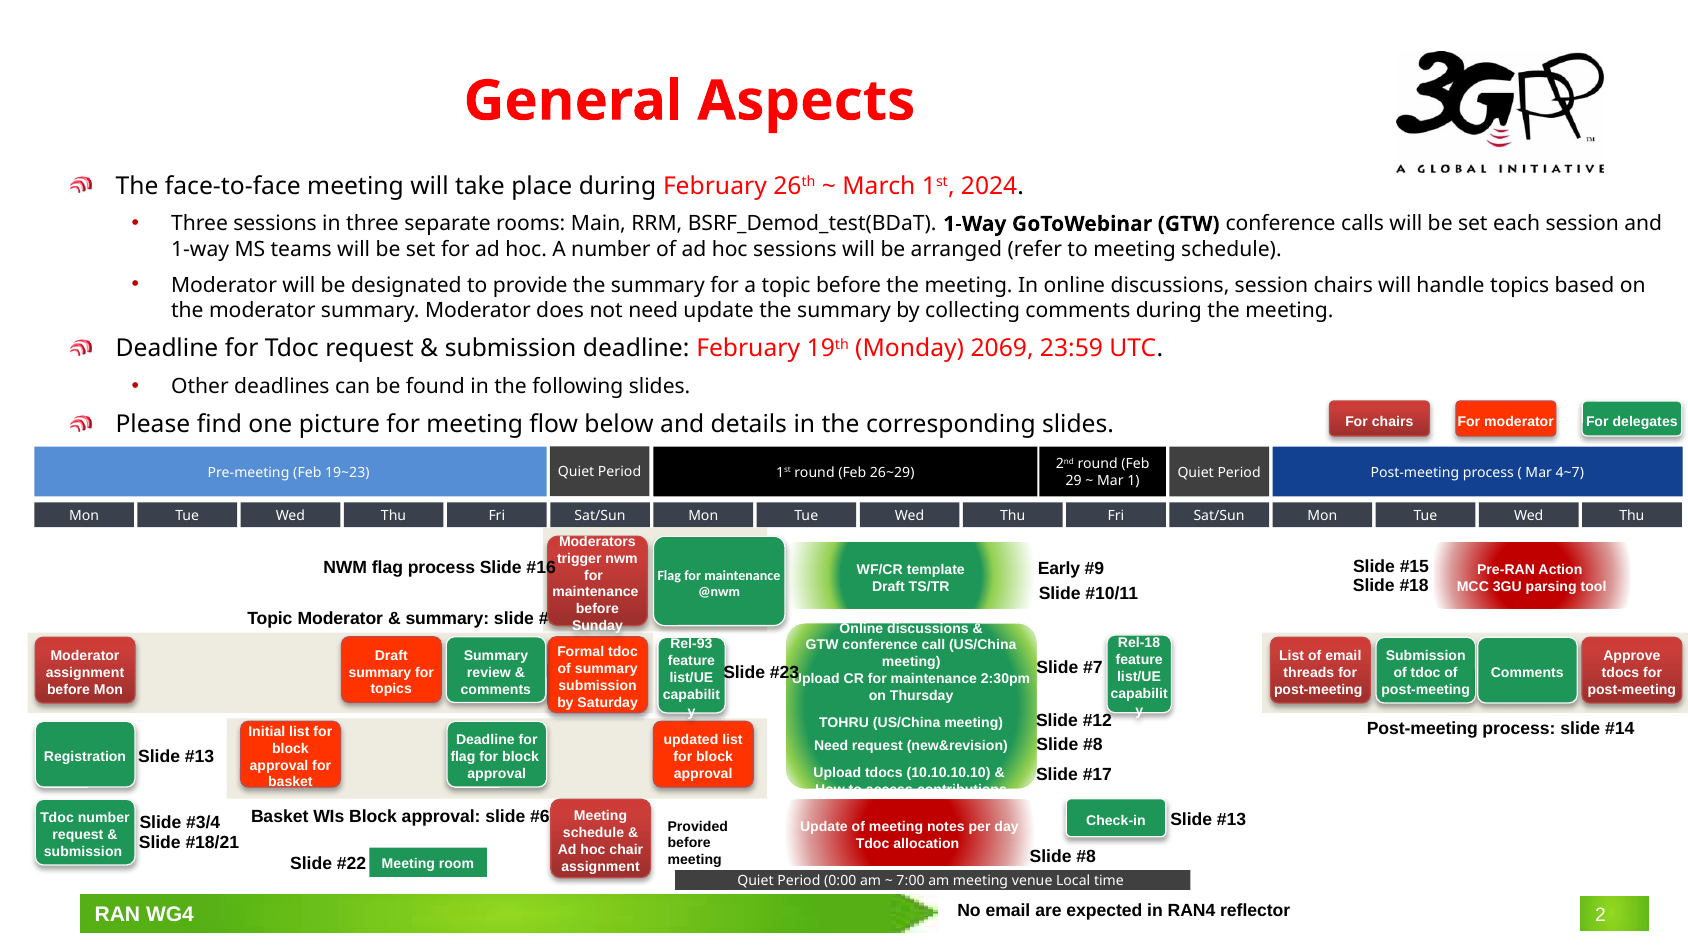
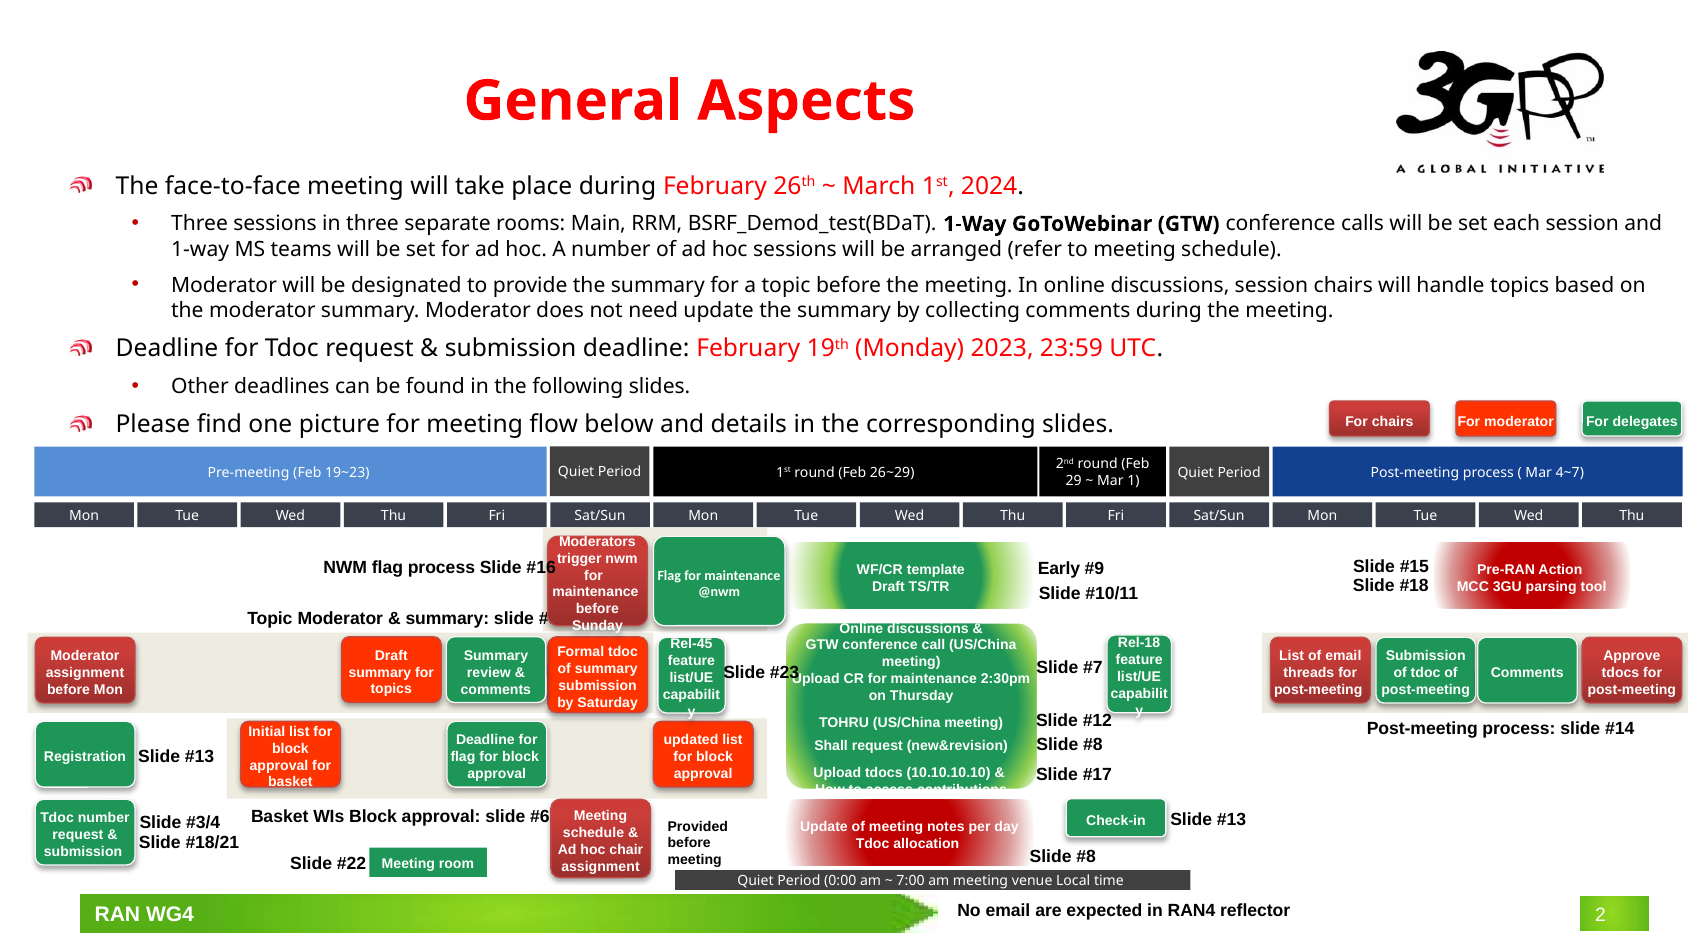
2069: 2069 -> 2023
Rel-93: Rel-93 -> Rel-45
Need at (831, 745): Need -> Shall
